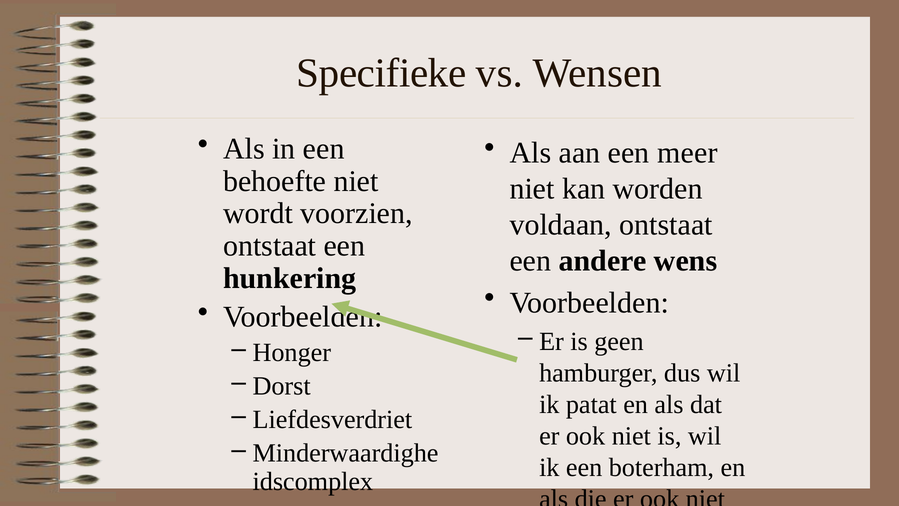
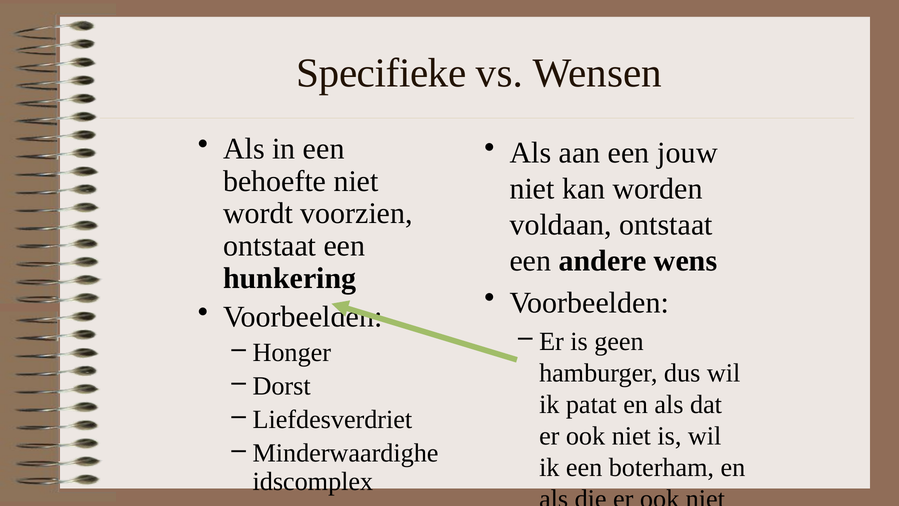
meer: meer -> jouw
